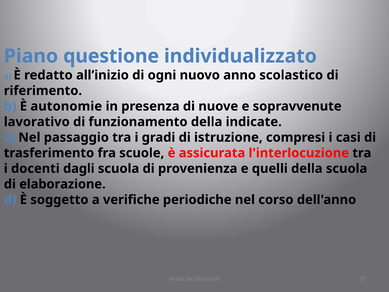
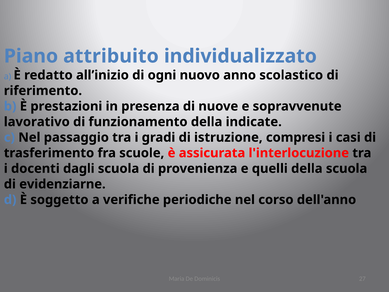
questione: questione -> attribuito
autonomie: autonomie -> prestazioni
elaborazione: elaborazione -> evidenziarne
